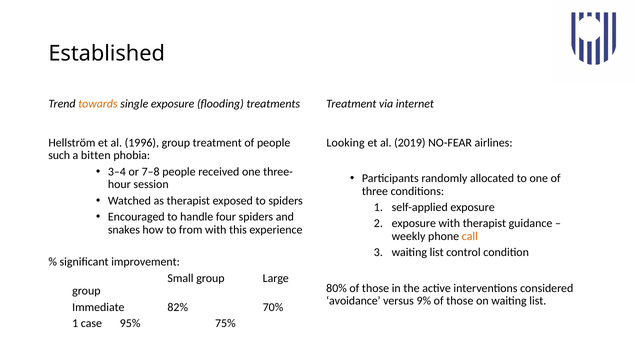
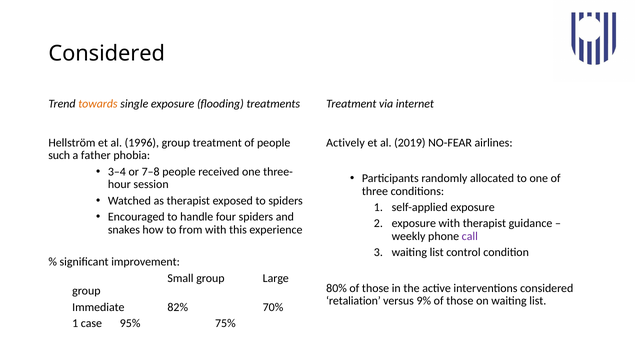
Established at (107, 53): Established -> Considered
Looking: Looking -> Actively
bitten: bitten -> father
call colour: orange -> purple
avoidance: avoidance -> retaliation
